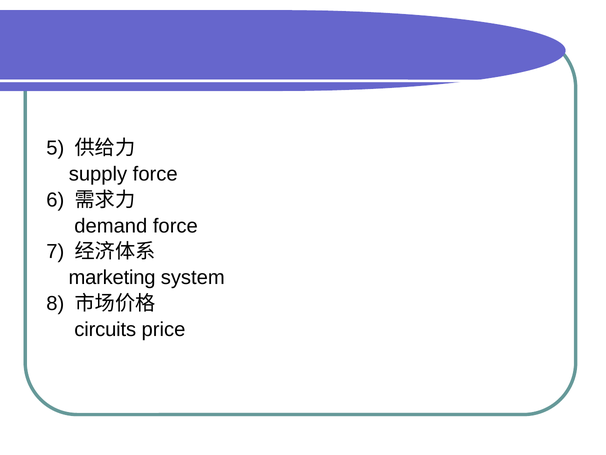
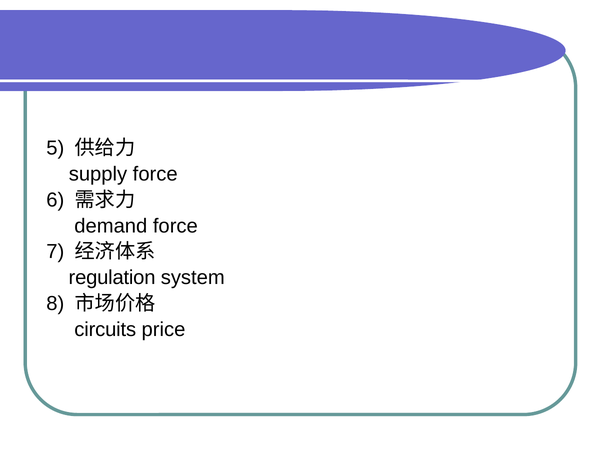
marketing: marketing -> regulation
